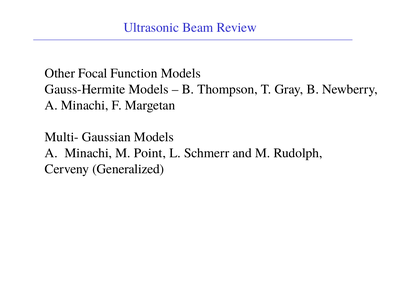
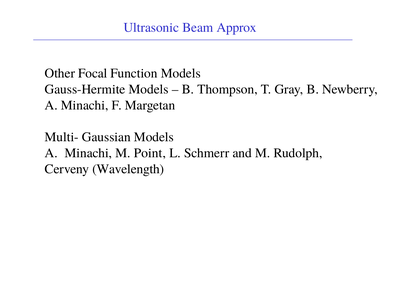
Review: Review -> Approx
Generalized: Generalized -> Wavelength
